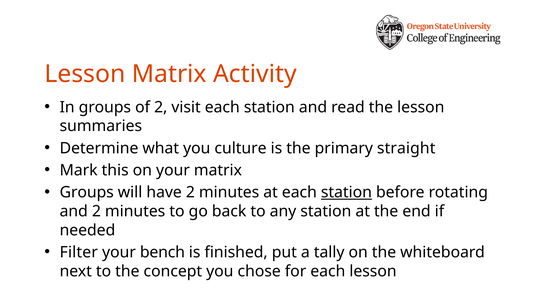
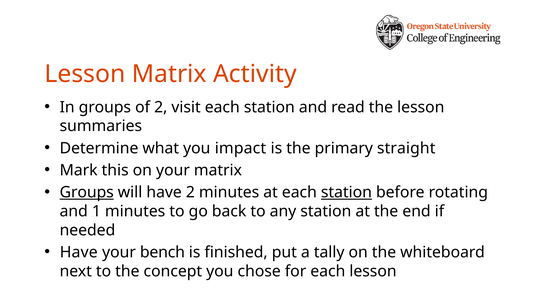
culture: culture -> impact
Groups at (87, 192) underline: none -> present
and 2: 2 -> 1
Filter at (79, 252): Filter -> Have
